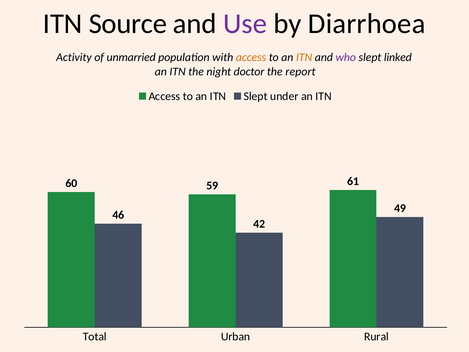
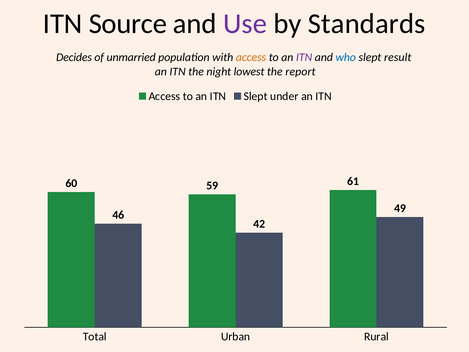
Diarrhoea: Diarrhoea -> Standards
Activity: Activity -> Decides
ITN at (304, 57) colour: orange -> purple
who colour: purple -> blue
linked: linked -> result
doctor: doctor -> lowest
